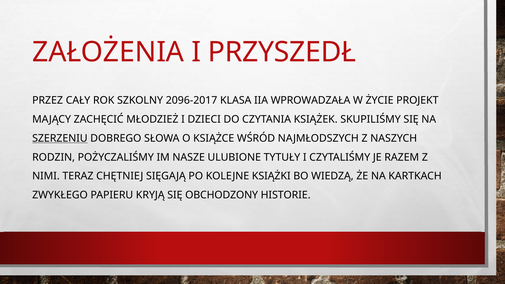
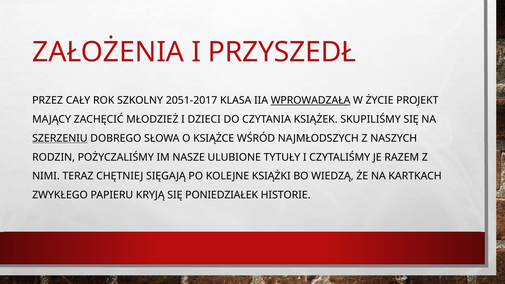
2096-2017: 2096-2017 -> 2051-2017
WPROWADZAŁA underline: none -> present
OBCHODZONY: OBCHODZONY -> PONIEDZIAŁEK
